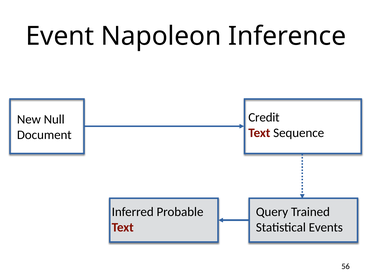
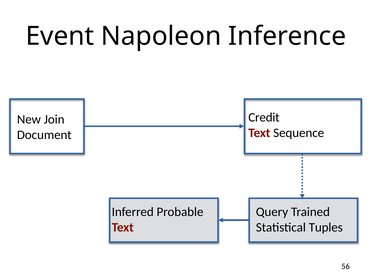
Null: Null -> Join
Events: Events -> Tuples
